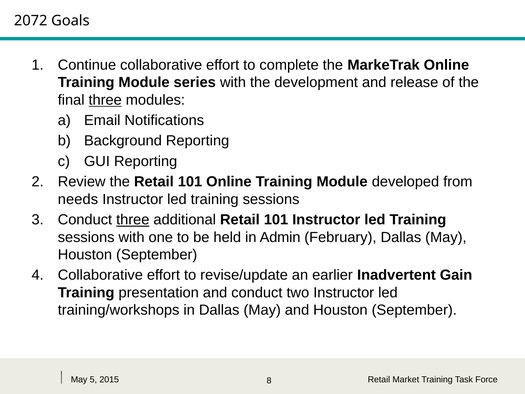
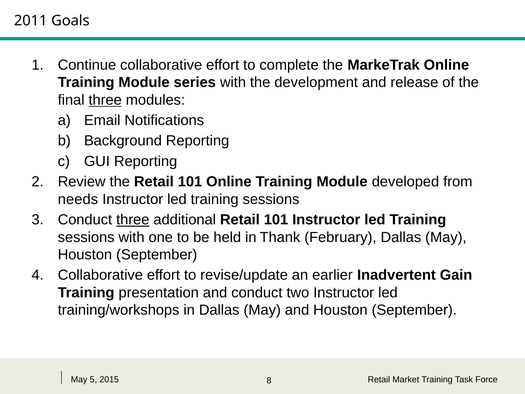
2072: 2072 -> 2011
Admin: Admin -> Thank
